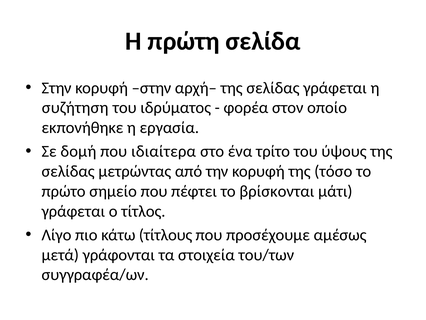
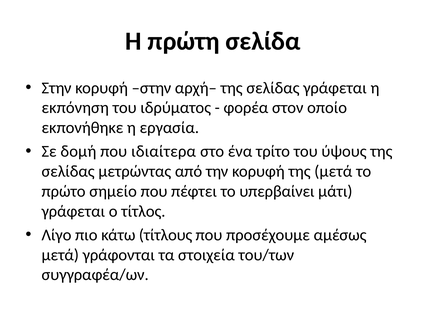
συζήτηση: συζήτηση -> εκπόνηση
της τόσο: τόσο -> μετά
βρίσκονται: βρίσκονται -> υπερβαίνει
